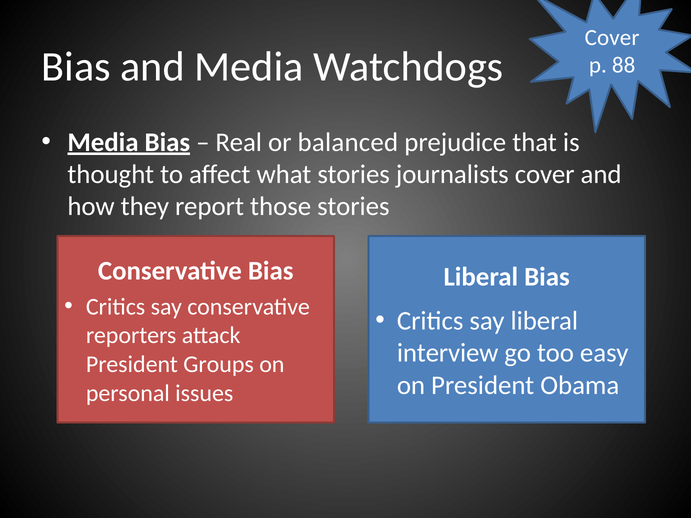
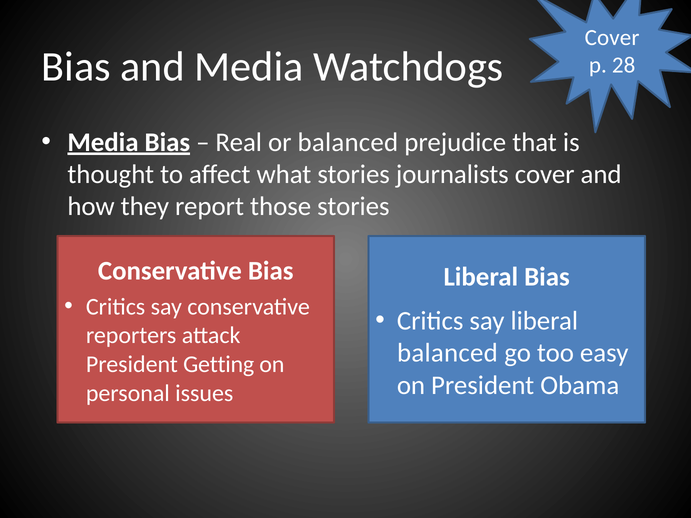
88: 88 -> 28
interview at (448, 353): interview -> balanced
Groups: Groups -> Getting
